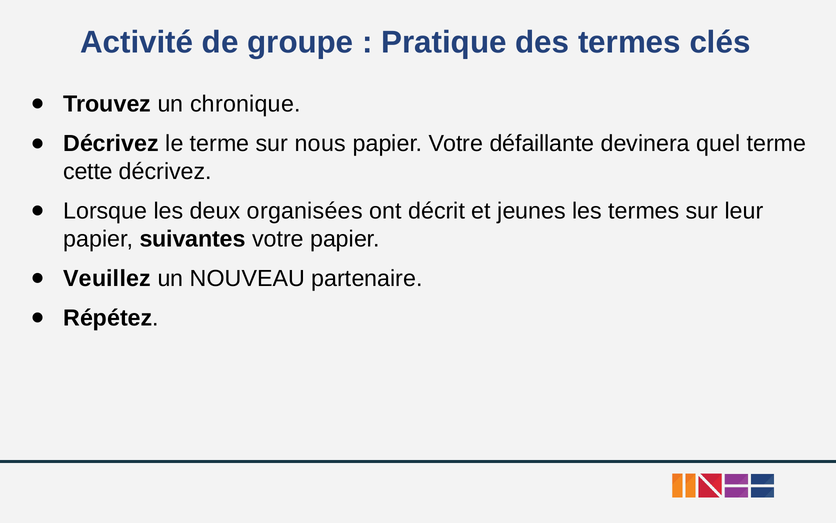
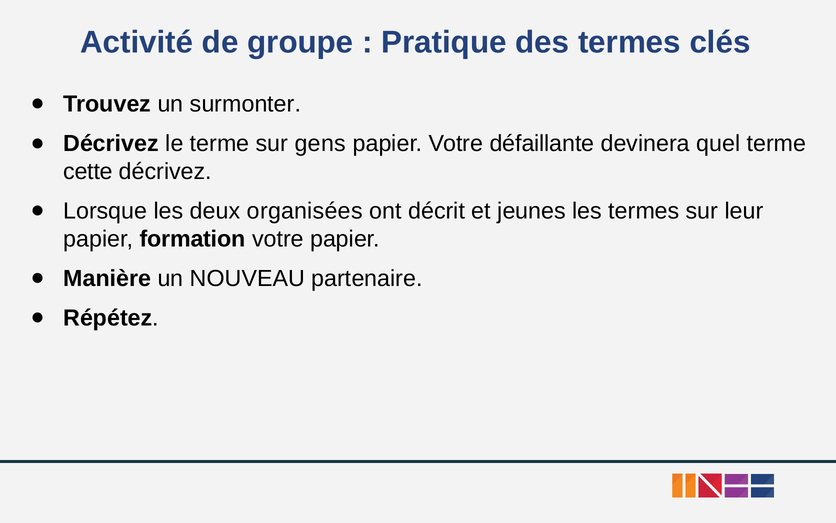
chronique: chronique -> surmonter
nous: nous -> gens
suivantes: suivantes -> formation
Veuillez: Veuillez -> Manière
